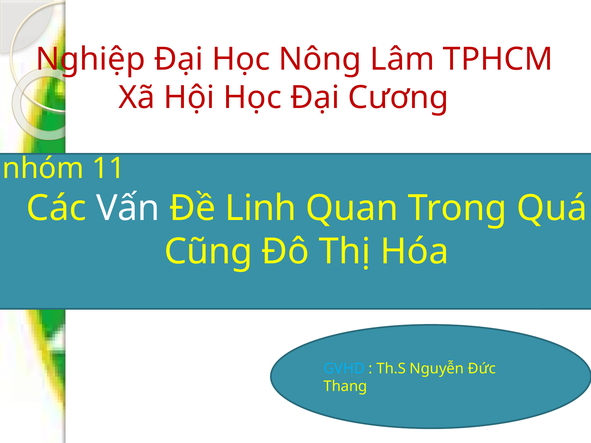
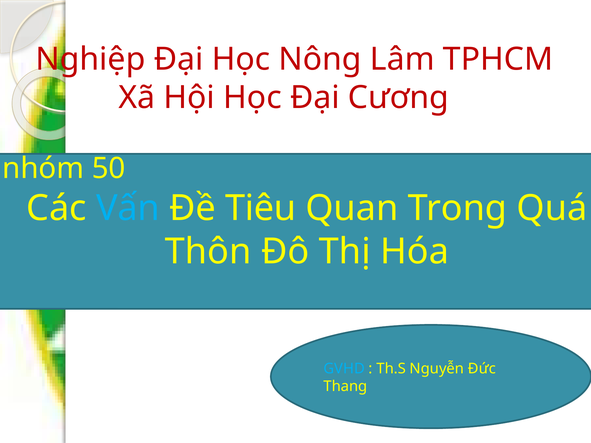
11: 11 -> 50
Vấn colour: white -> light blue
Linh: Linh -> Tiêu
Cũng: Cũng -> Thôn
